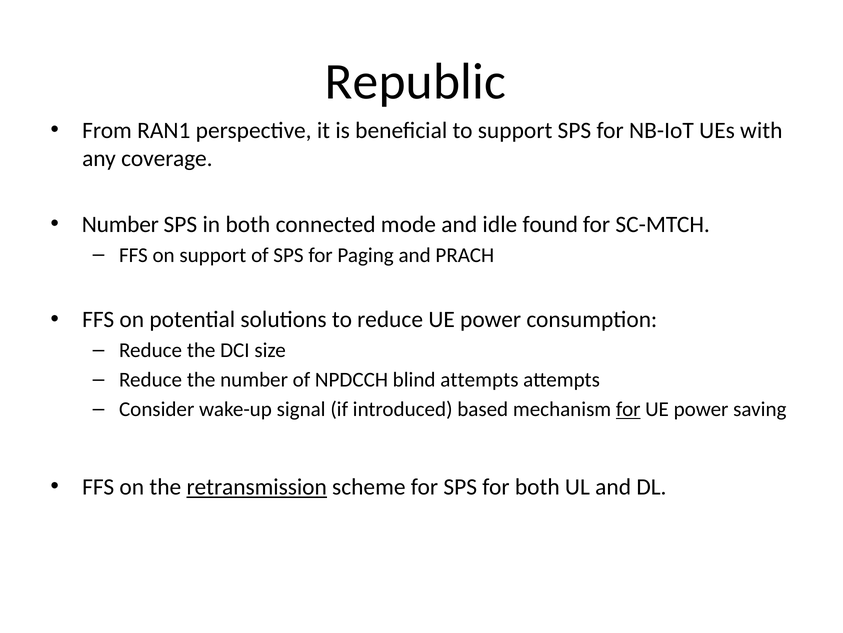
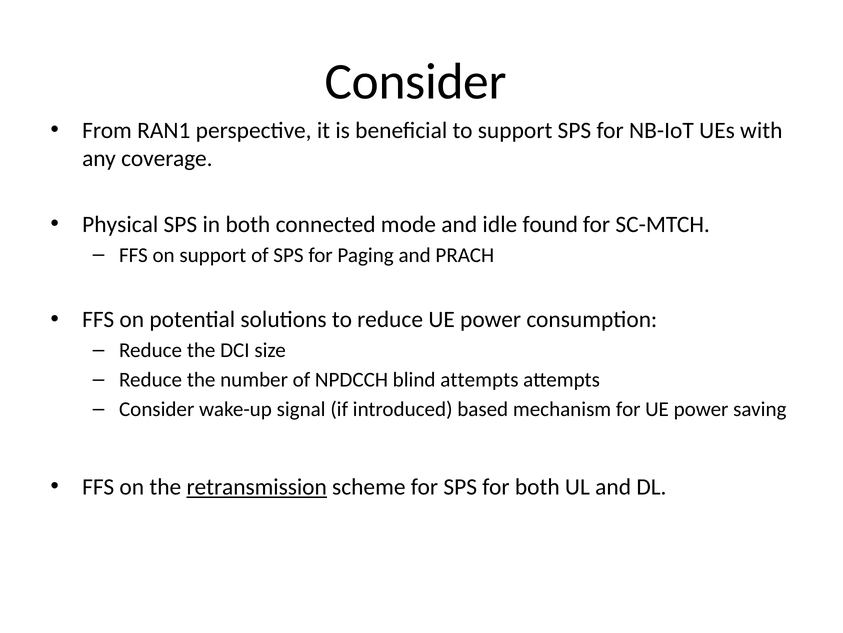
Republic at (415, 82): Republic -> Consider
Number at (120, 224): Number -> Physical
for at (628, 409) underline: present -> none
